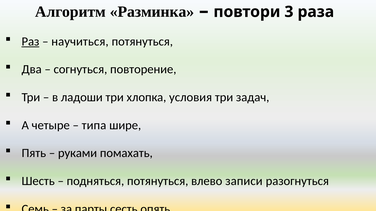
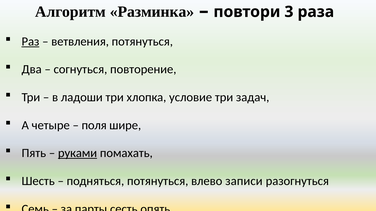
научиться: научиться -> ветвления
условия: условия -> условие
типа: типа -> поля
руками underline: none -> present
